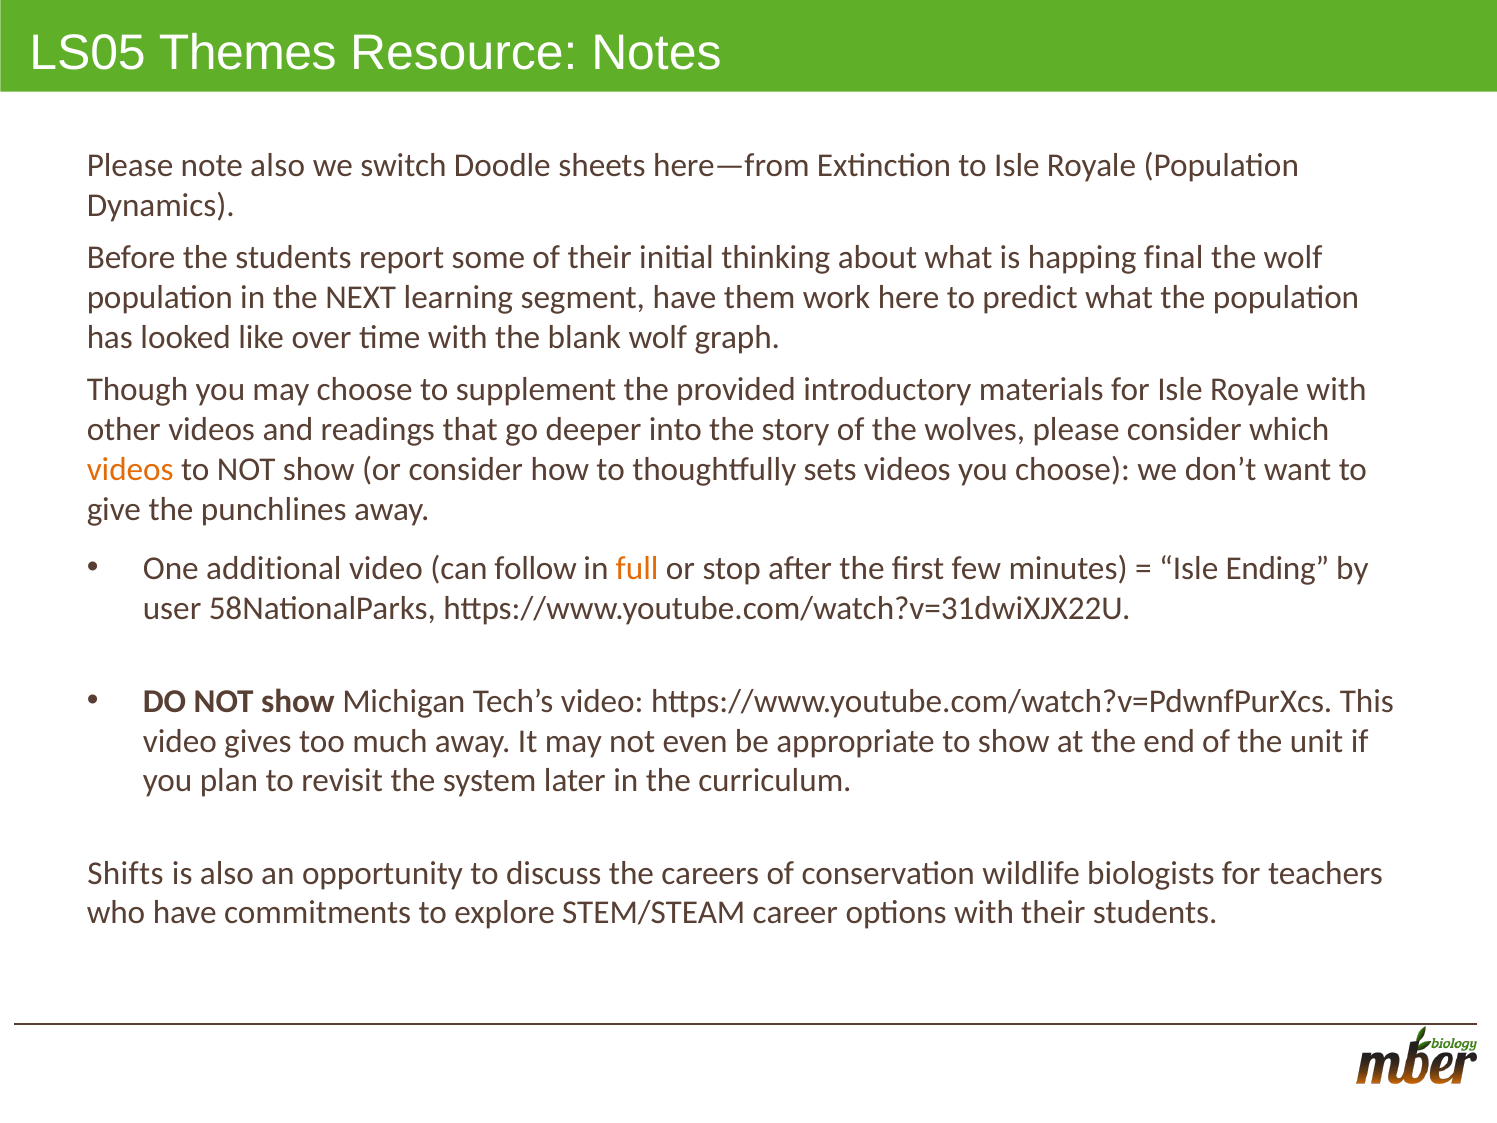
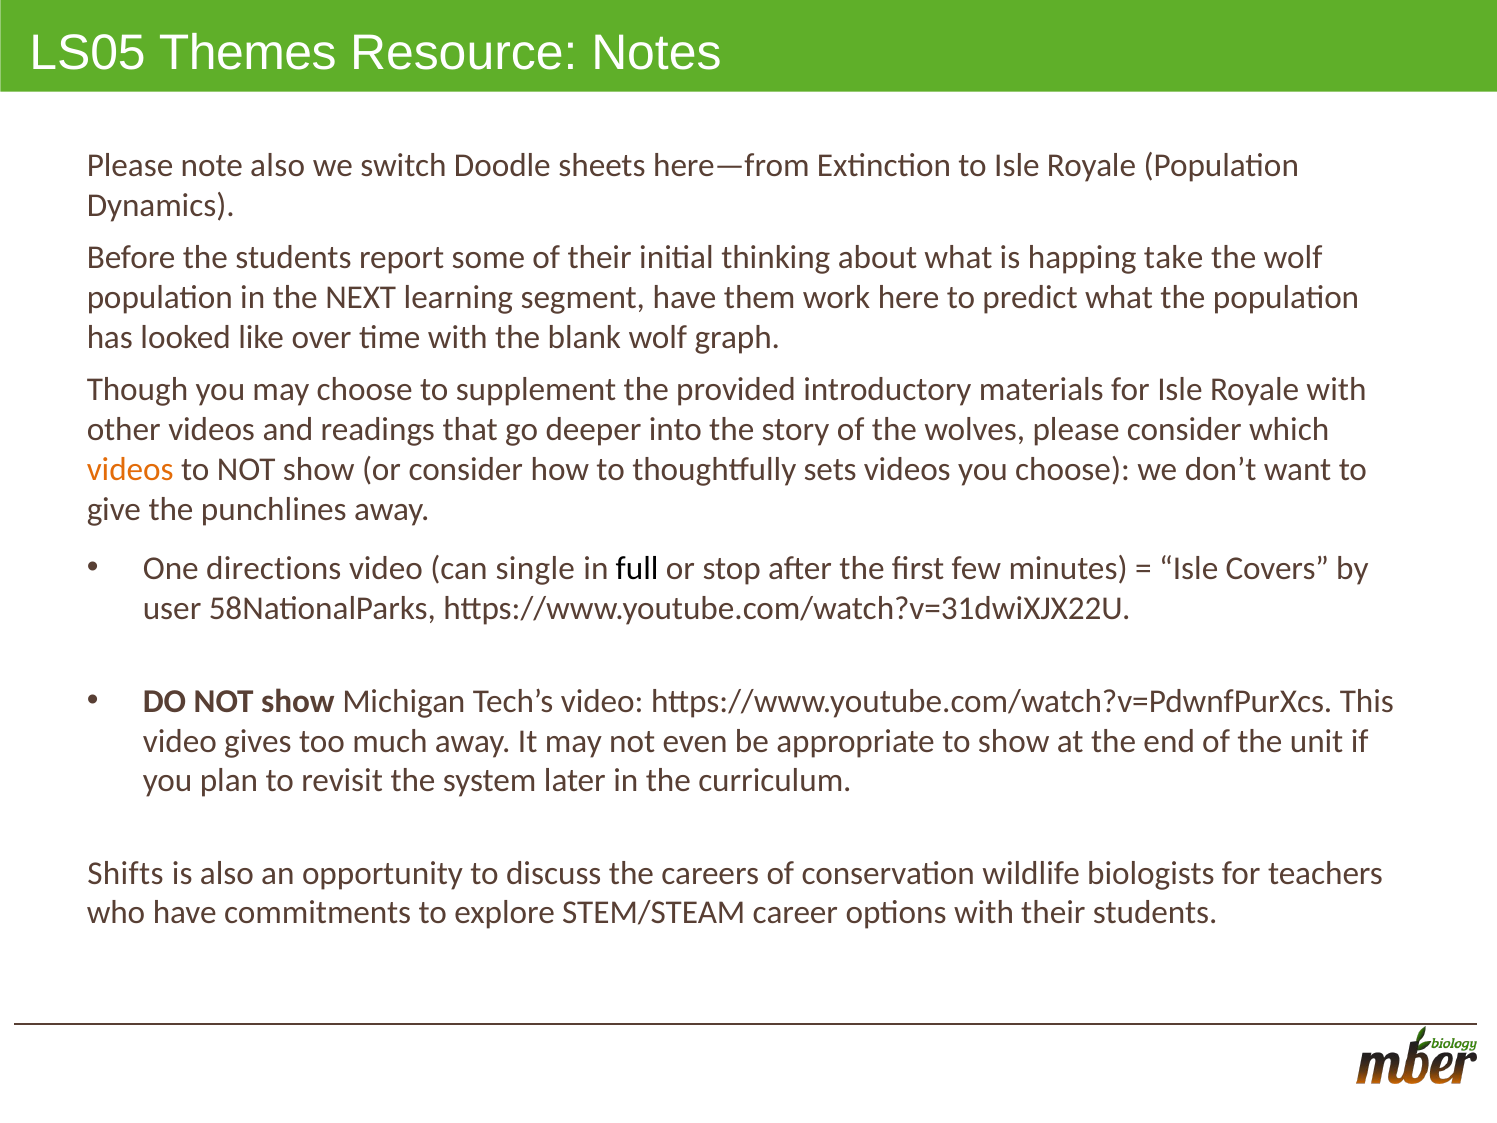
final: final -> take
additional: additional -> directions
follow: follow -> single
full colour: orange -> black
Ending: Ending -> Covers
